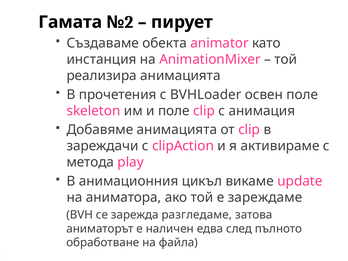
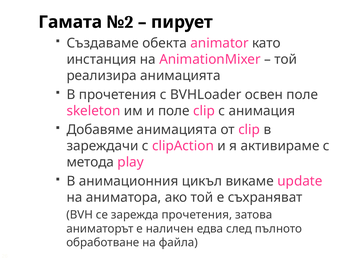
зареждаме: зареждаме -> съхраняват
зарежда разгледаме: разгледаме -> прочетения
